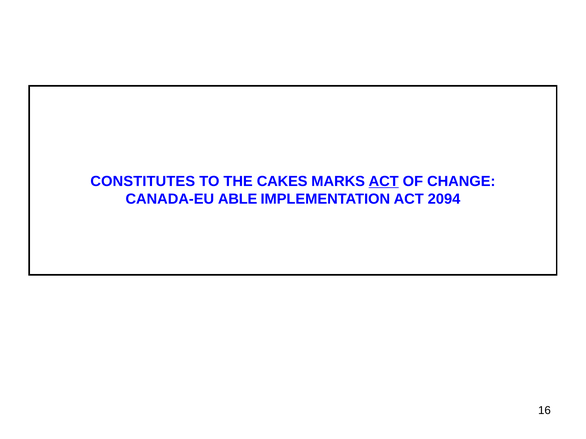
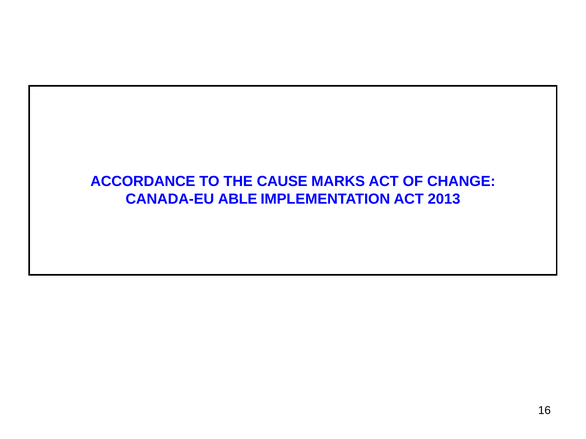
CONSTITUTES: CONSTITUTES -> ACCORDANCE
CAKES: CAKES -> CAUSE
ACT at (384, 182) underline: present -> none
2094: 2094 -> 2013
